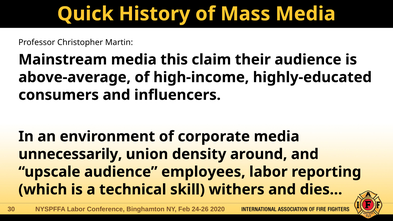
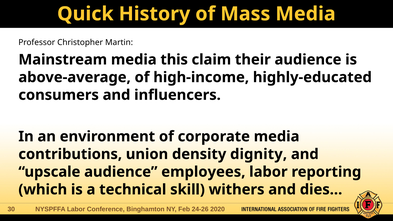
unnecessarily: unnecessarily -> contributions
around: around -> dignity
